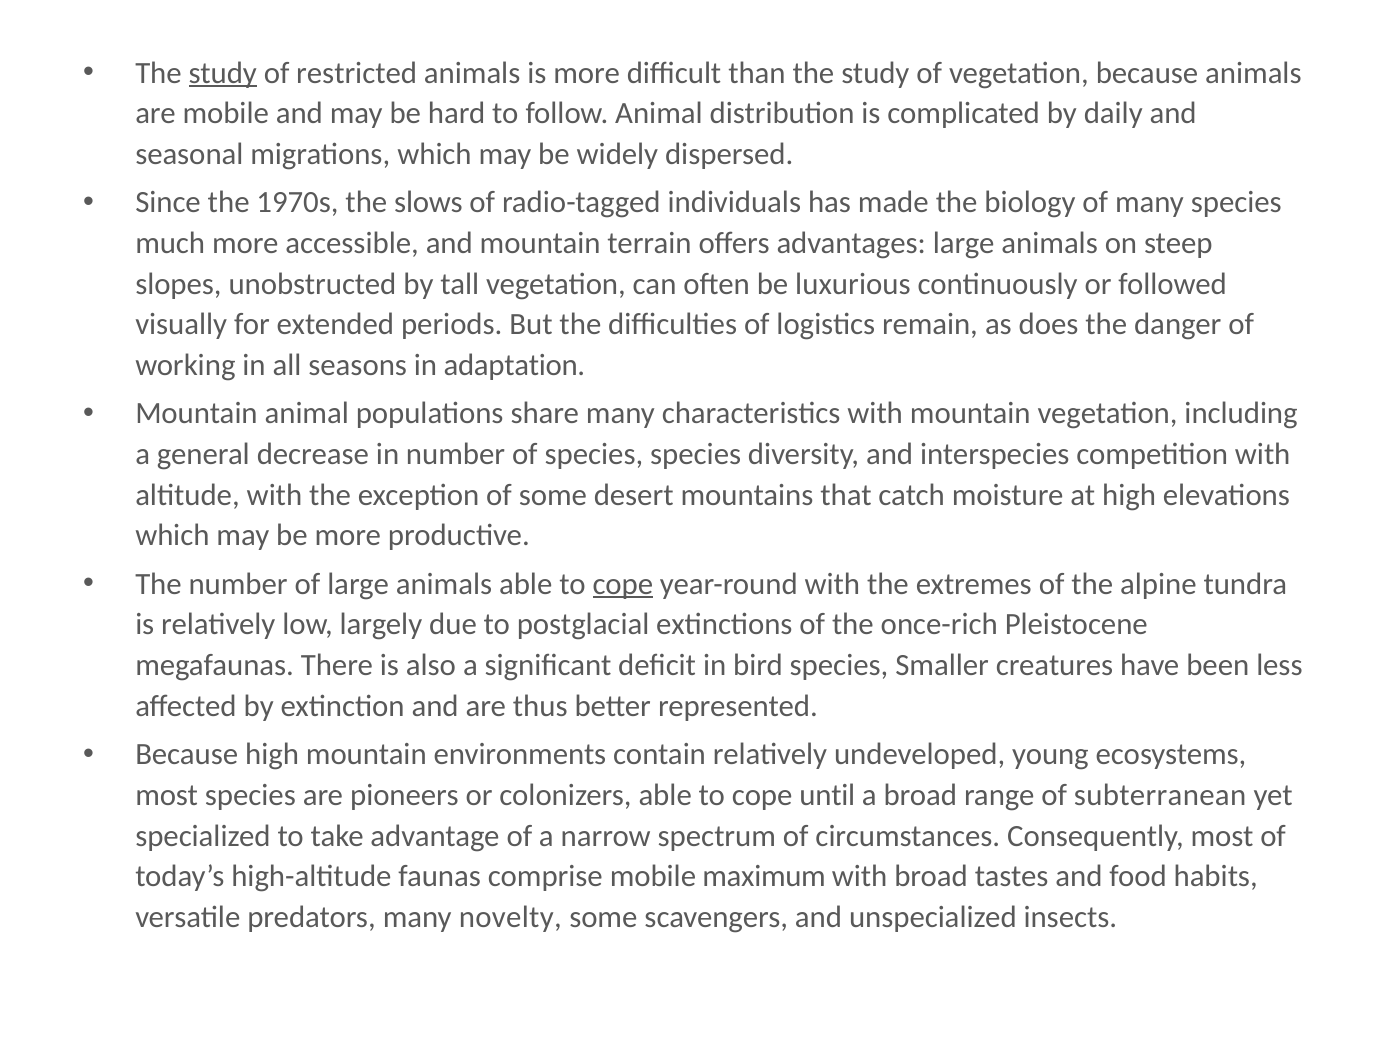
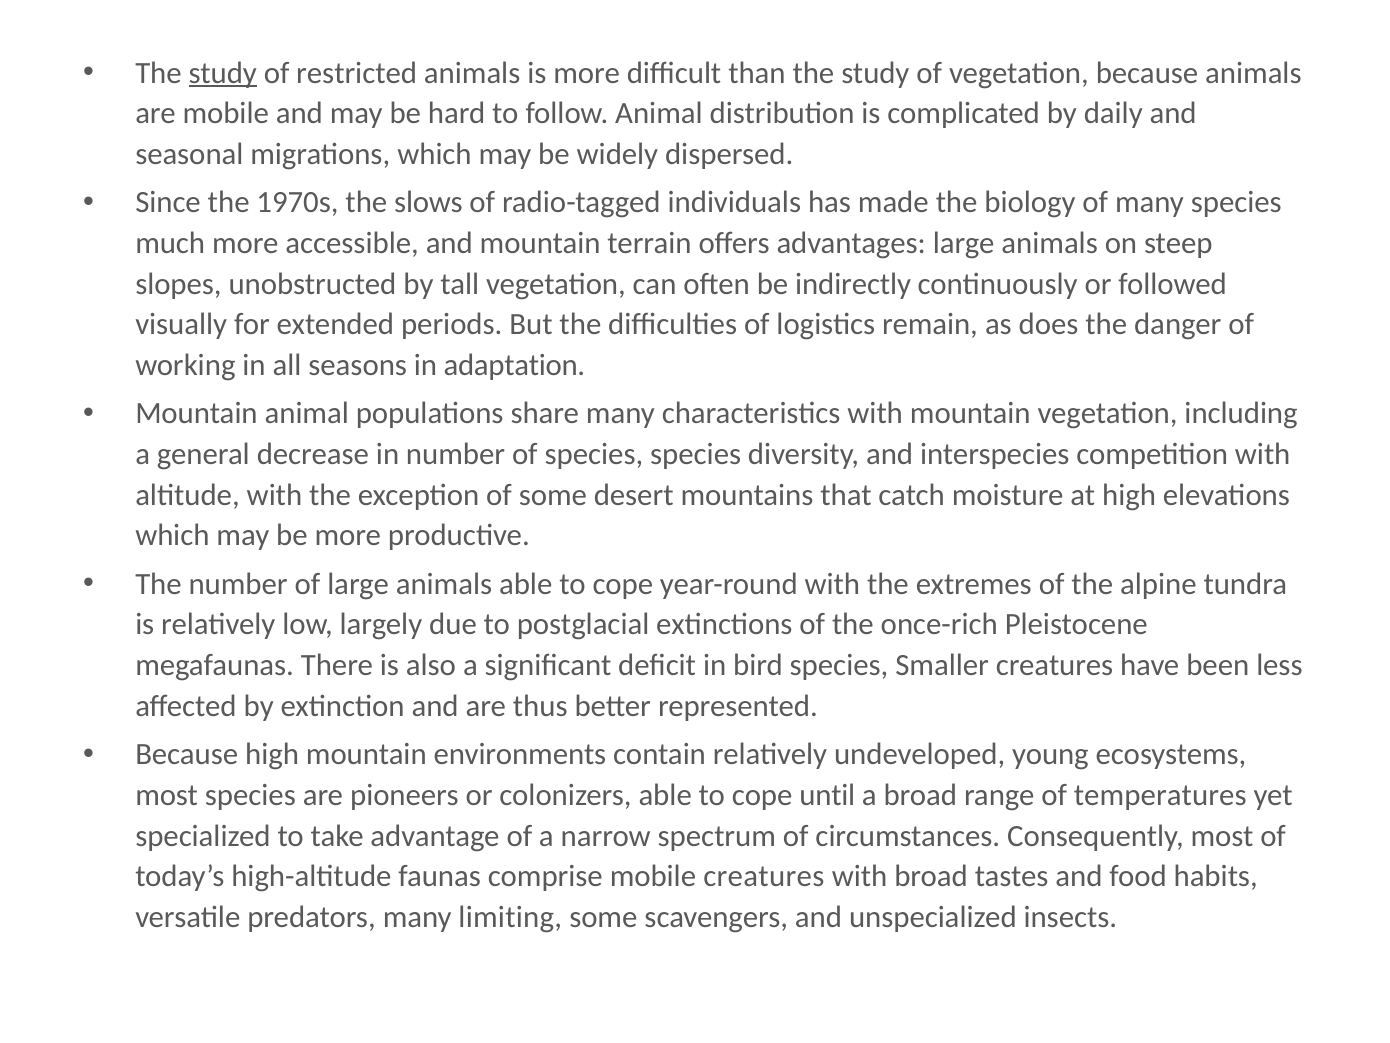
luxurious: luxurious -> indirectly
cope at (623, 584) underline: present -> none
subterranean: subterranean -> temperatures
mobile maximum: maximum -> creatures
novelty: novelty -> limiting
